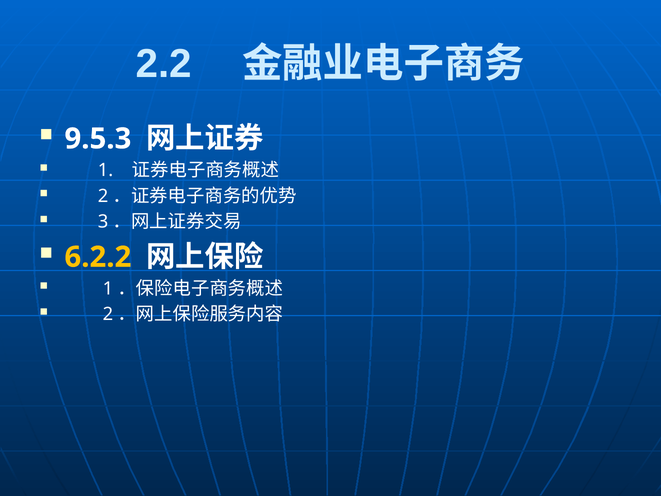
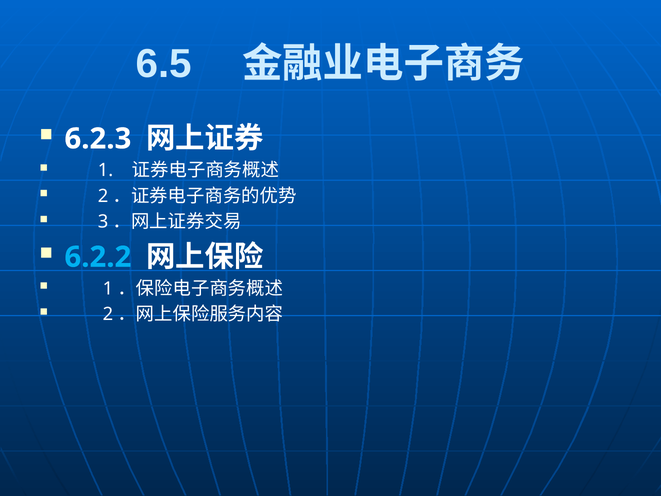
2.2: 2.2 -> 6.5
9.5.3: 9.5.3 -> 6.2.3
6.2.2 colour: yellow -> light blue
